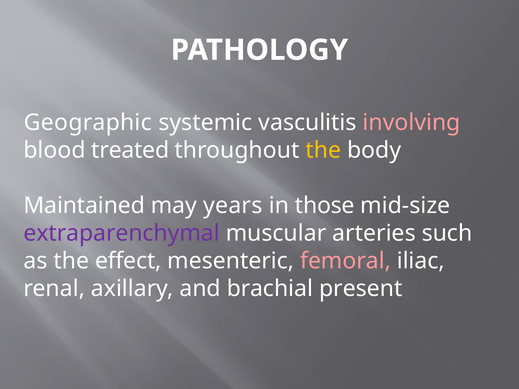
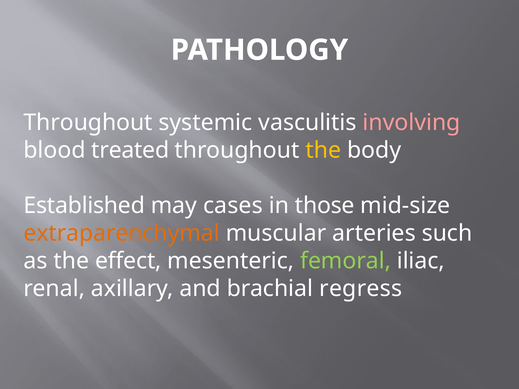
Geographic at (88, 123): Geographic -> Throughout
Maintained: Maintained -> Established
years: years -> cases
extraparenchymal colour: purple -> orange
femoral colour: pink -> light green
present: present -> regress
